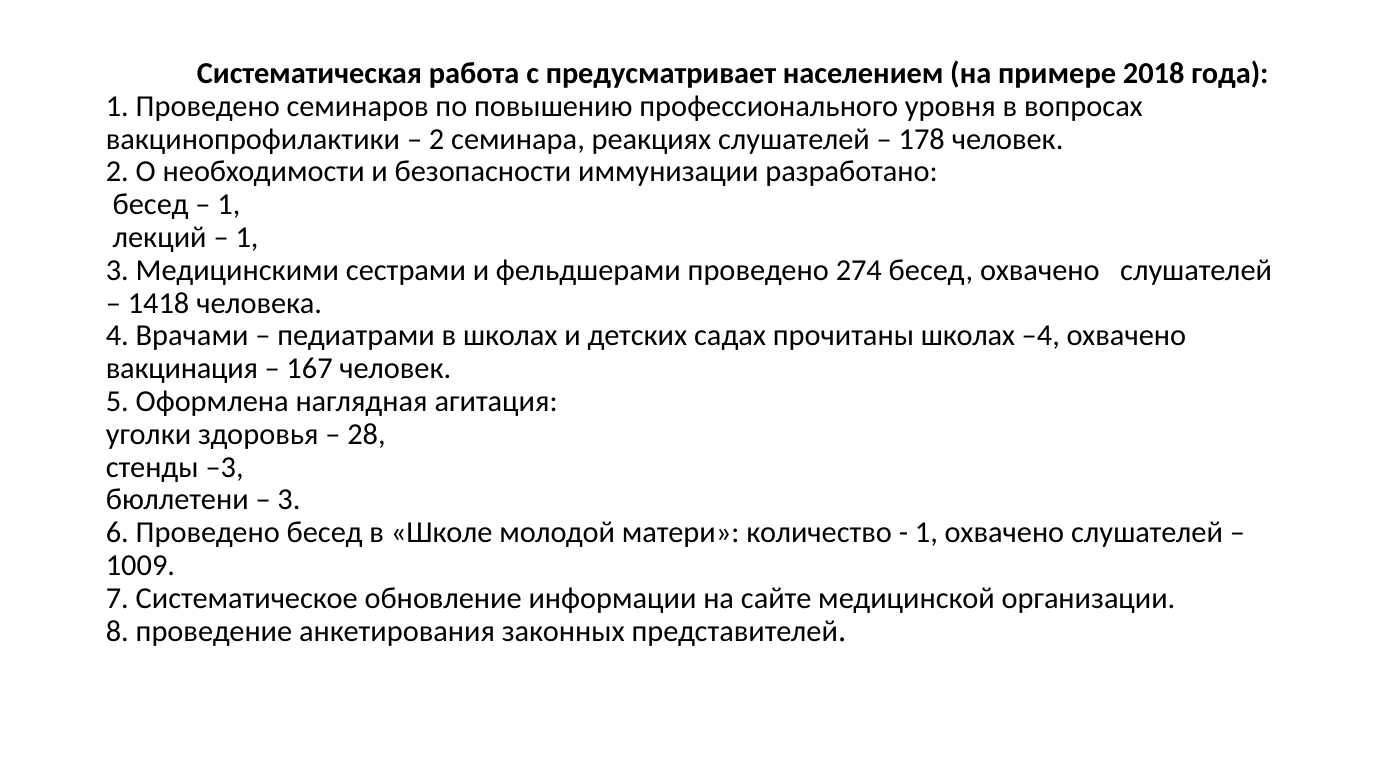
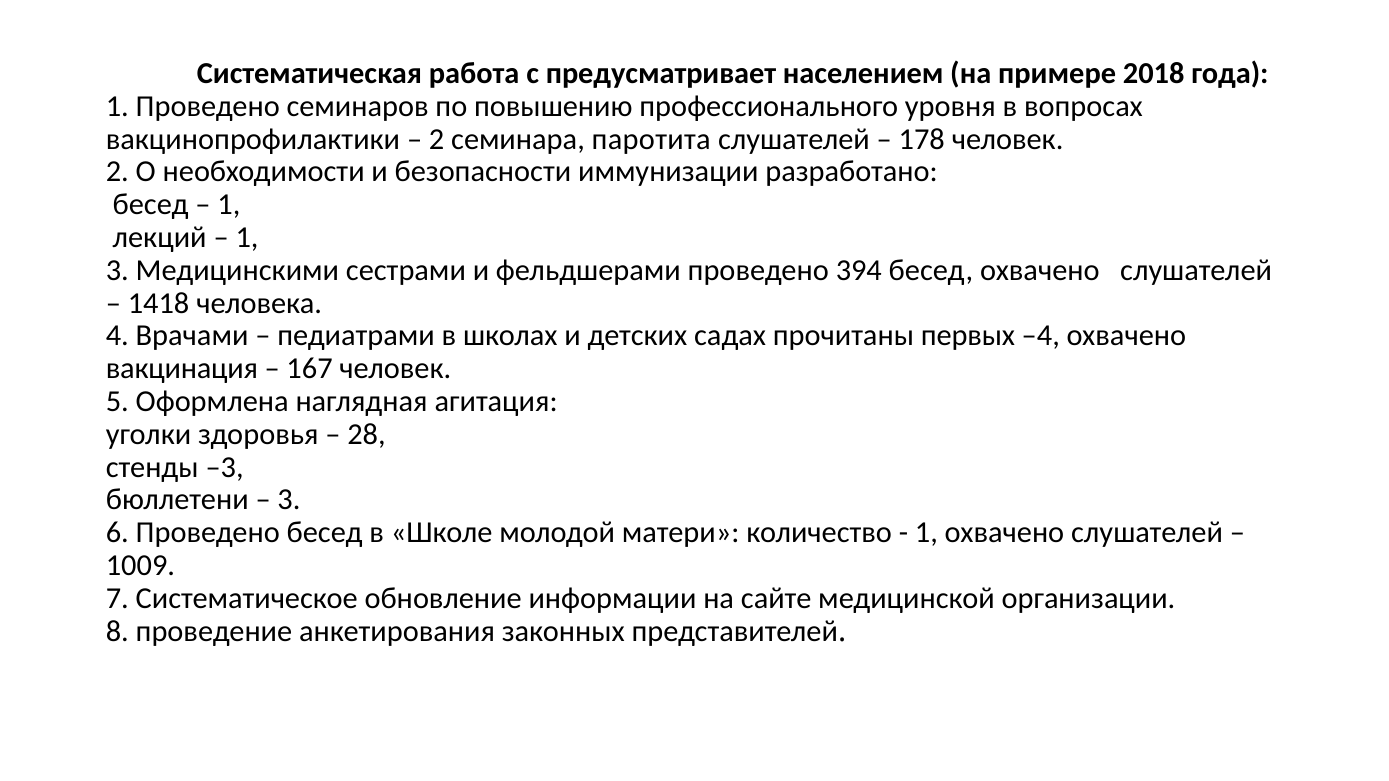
реакциях: реакциях -> паротита
274: 274 -> 394
прочитаны школах: школах -> первых
